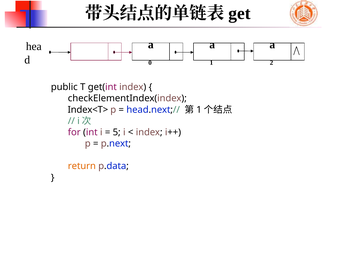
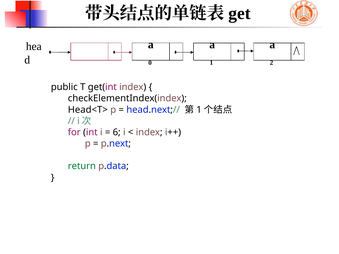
Index<T>: Index<T> -> Head<T>
5: 5 -> 6
return colour: orange -> green
